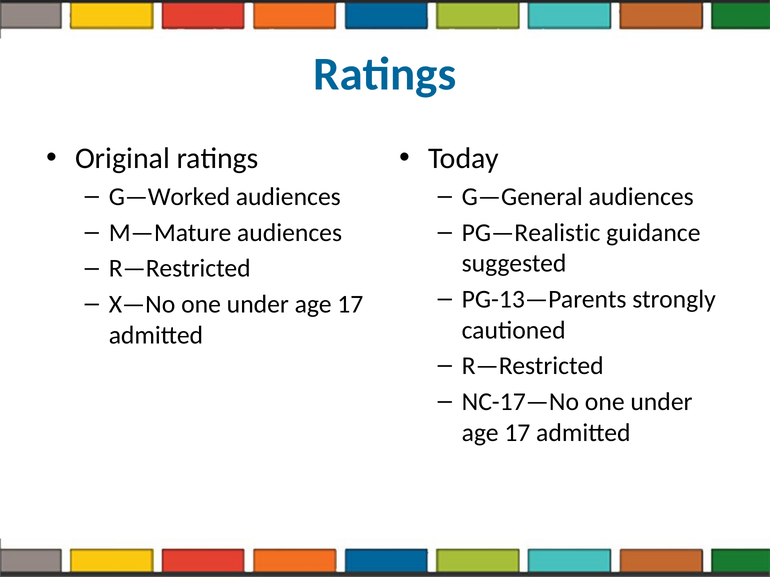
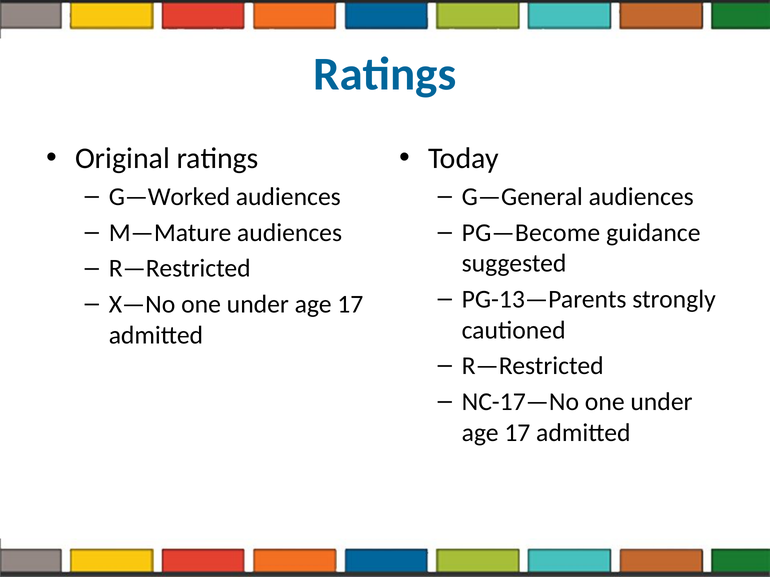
PG—Realistic: PG—Realistic -> PG—Become
